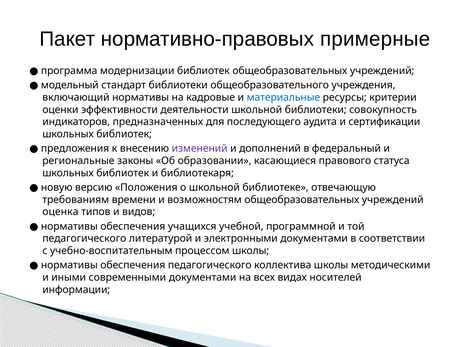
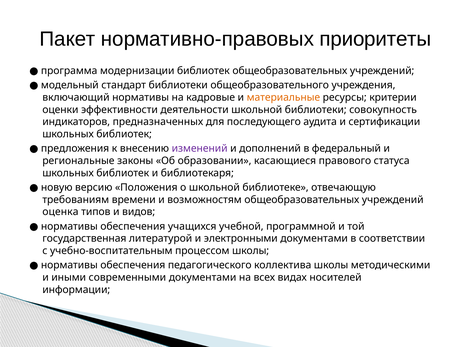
примерные: примерные -> приоритеты
материальные colour: blue -> orange
педагогического at (84, 239): педагогического -> государственная
